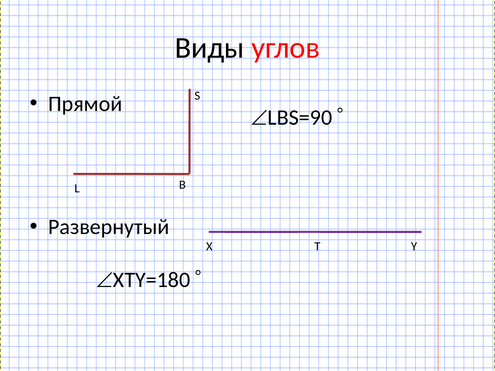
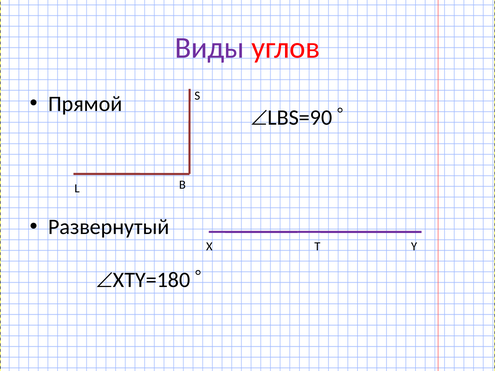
Виды colour: black -> purple
